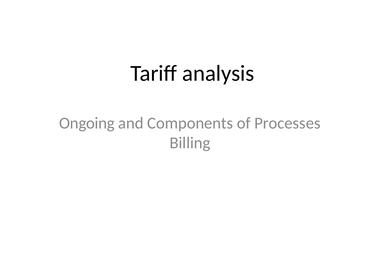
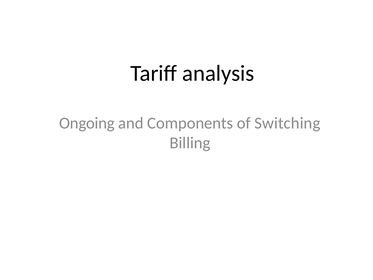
Processes: Processes -> Switching
